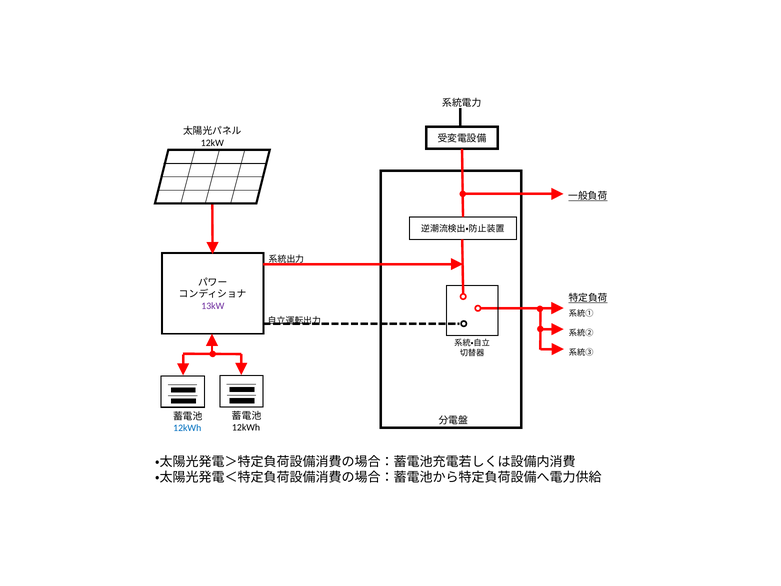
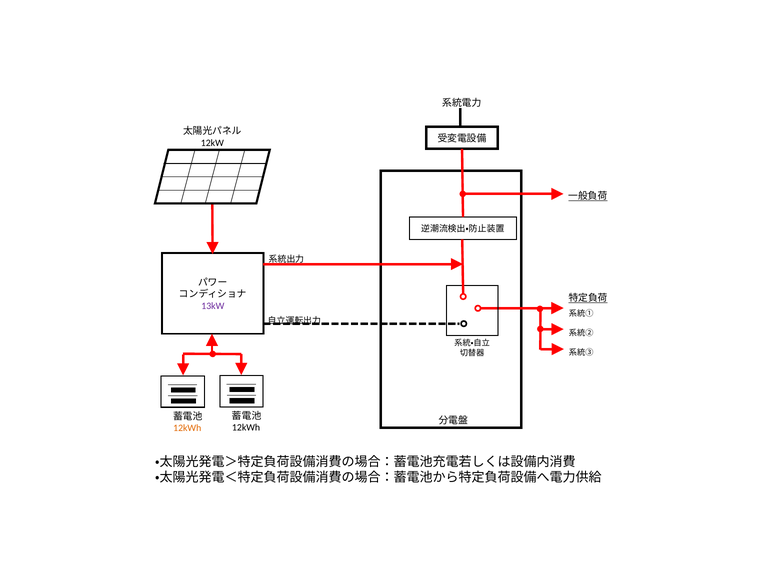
12kWh at (187, 428) colour: blue -> orange
